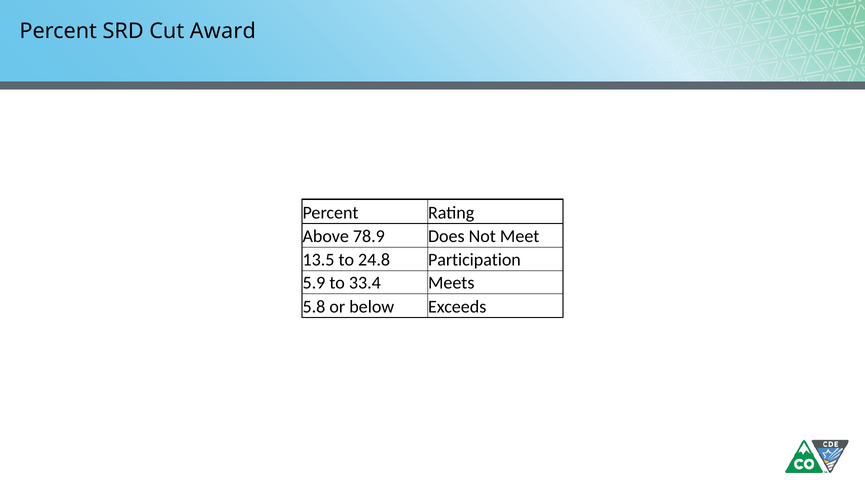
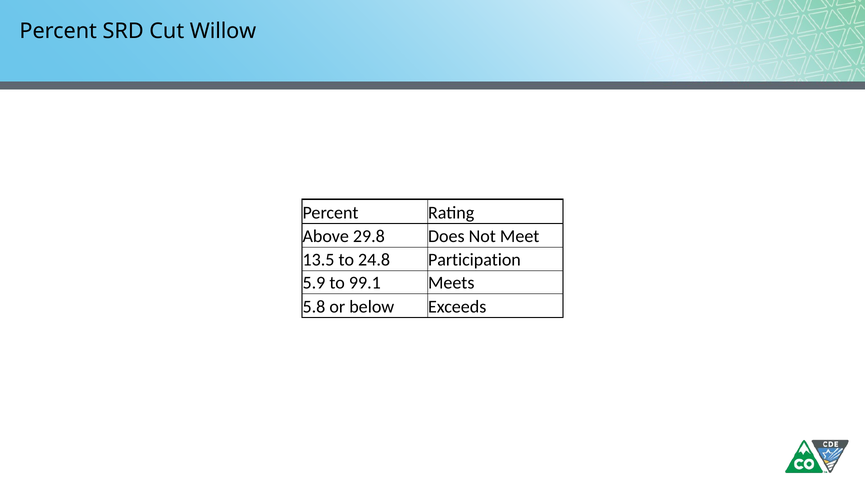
Award: Award -> Willow
78.9: 78.9 -> 29.8
33.4: 33.4 -> 99.1
